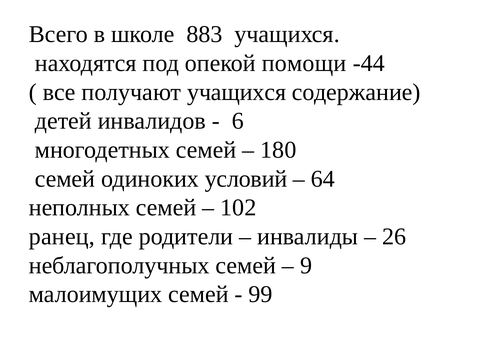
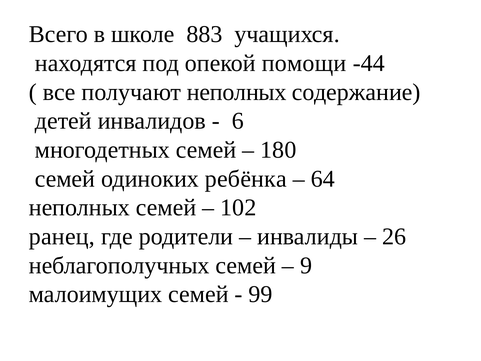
получают учащихся: учащихся -> неполных
условий: условий -> ребёнка
